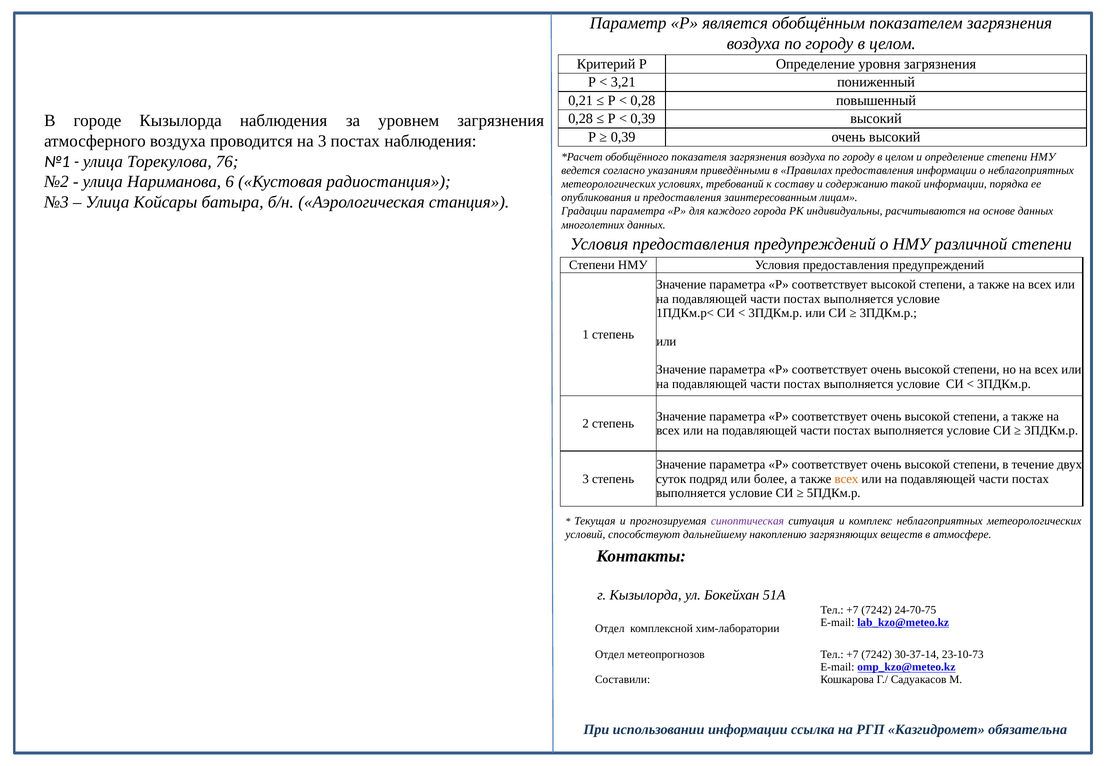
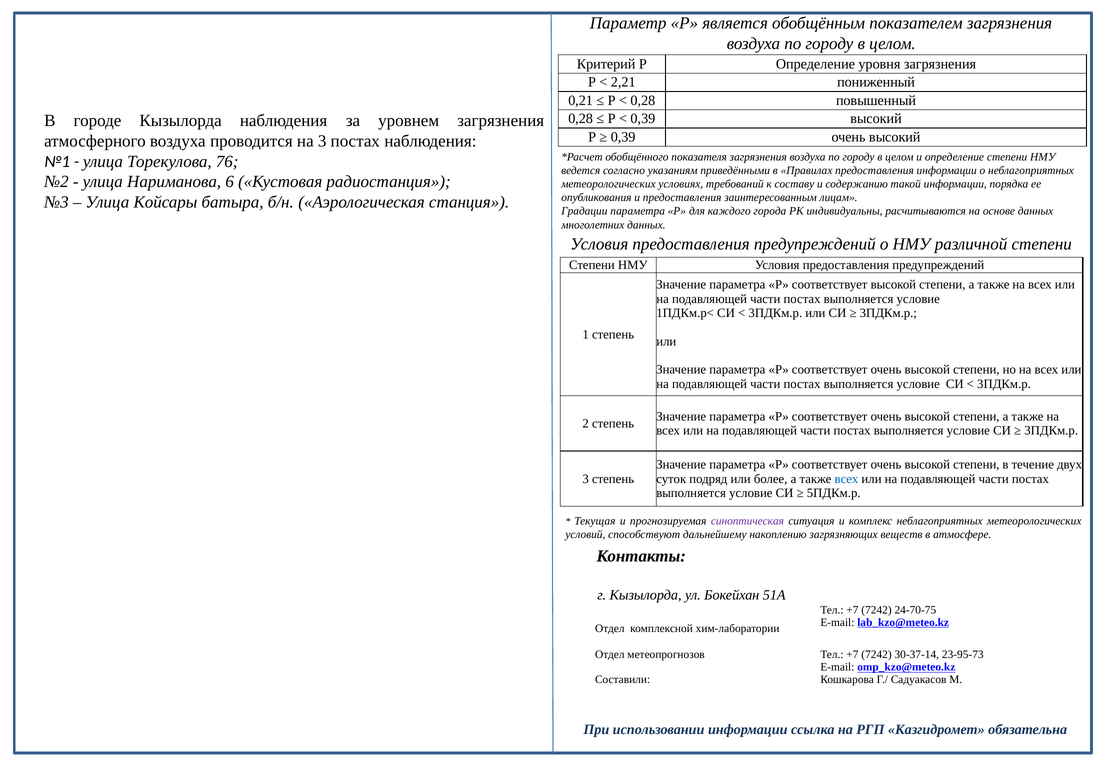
3,21: 3,21 -> 2,21
всех at (846, 479) colour: orange -> blue
23-10-73: 23-10-73 -> 23-95-73
